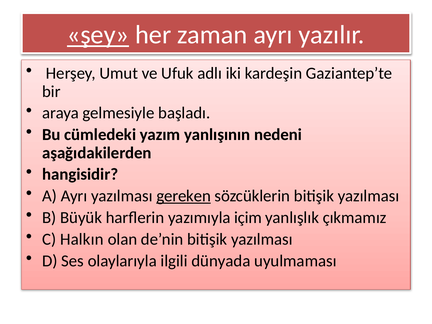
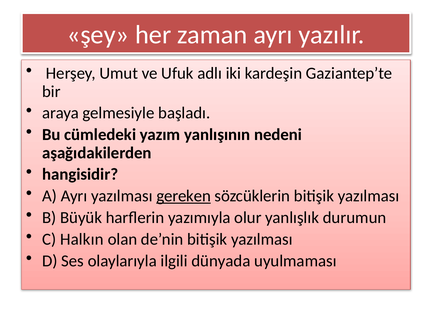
şey underline: present -> none
içim: içim -> olur
çıkmamız: çıkmamız -> durumun
